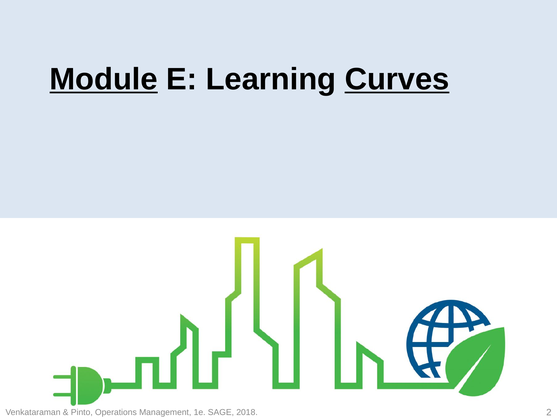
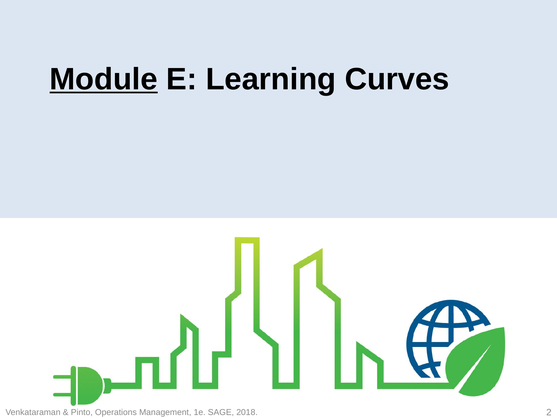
Curves underline: present -> none
